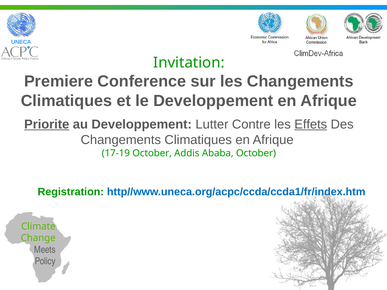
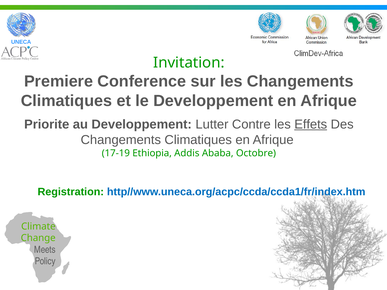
Priorite underline: present -> none
17-19 October: October -> Ethiopia
Ababa October: October -> Octobre
